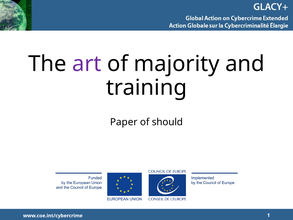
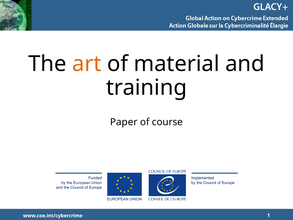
art colour: purple -> orange
majority: majority -> material
should: should -> course
